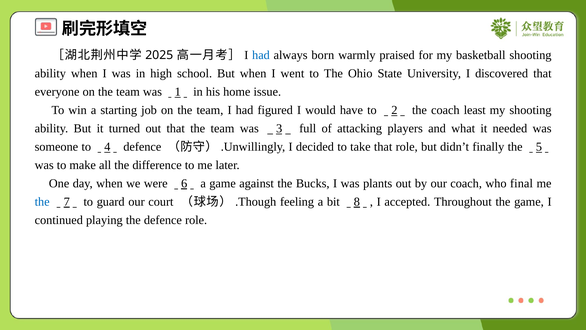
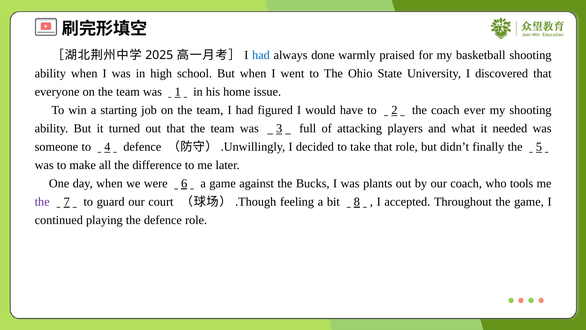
born: born -> done
least: least -> ever
final: final -> tools
the at (42, 202) colour: blue -> purple
